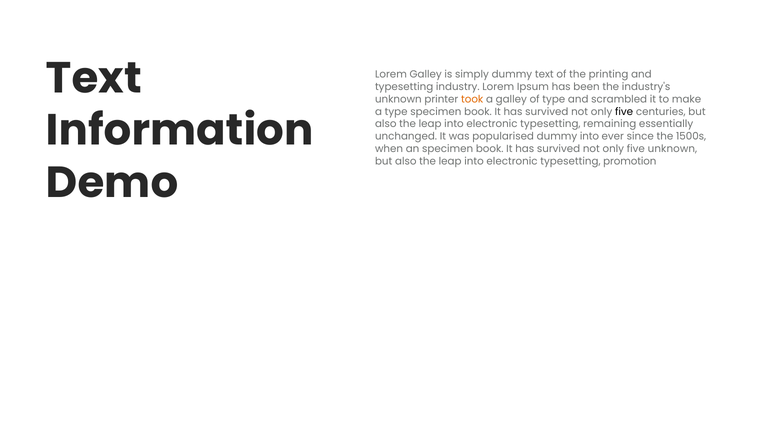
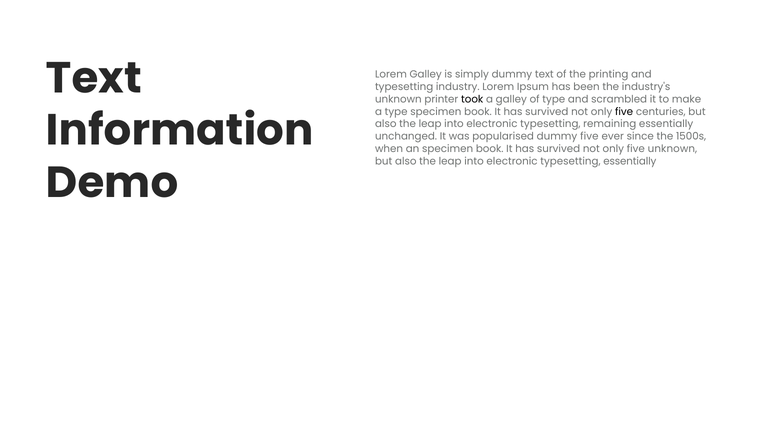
took colour: orange -> black
dummy into: into -> five
typesetting promotion: promotion -> essentially
